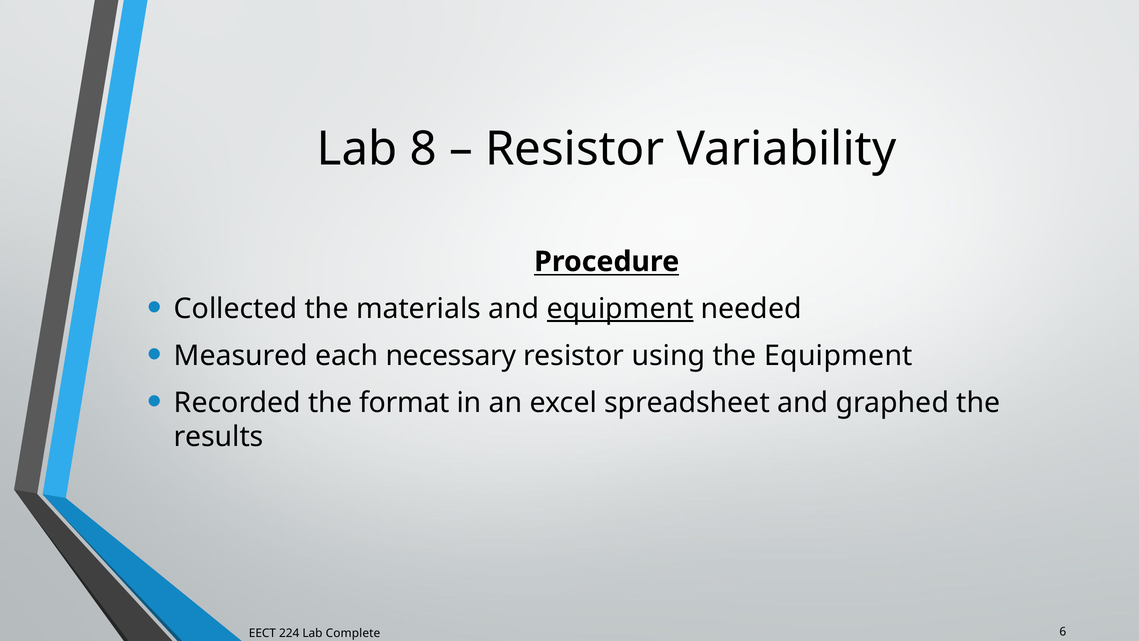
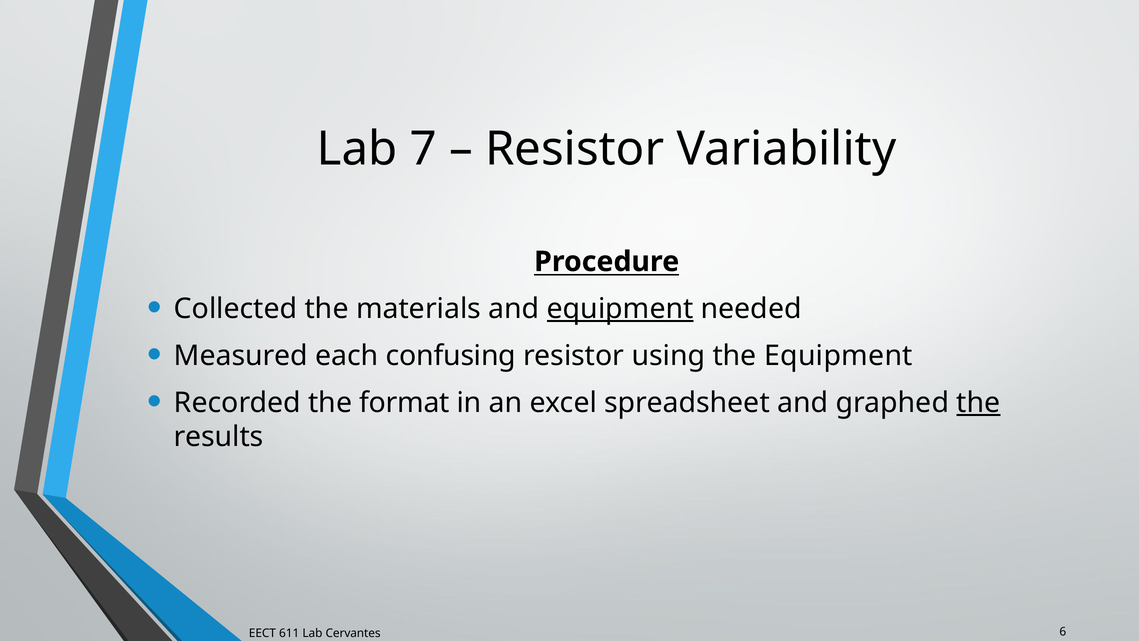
8: 8 -> 7
necessary: necessary -> confusing
the at (978, 402) underline: none -> present
224: 224 -> 611
Complete: Complete -> Cervantes
